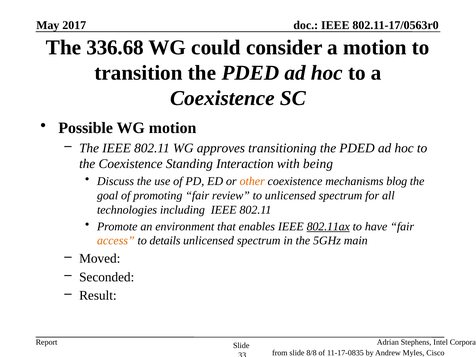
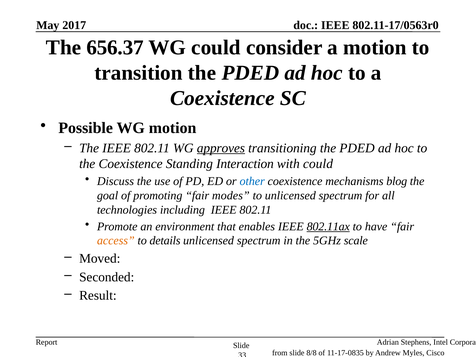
336.68: 336.68 -> 656.37
approves underline: none -> present
with being: being -> could
other colour: orange -> blue
review: review -> modes
main: main -> scale
